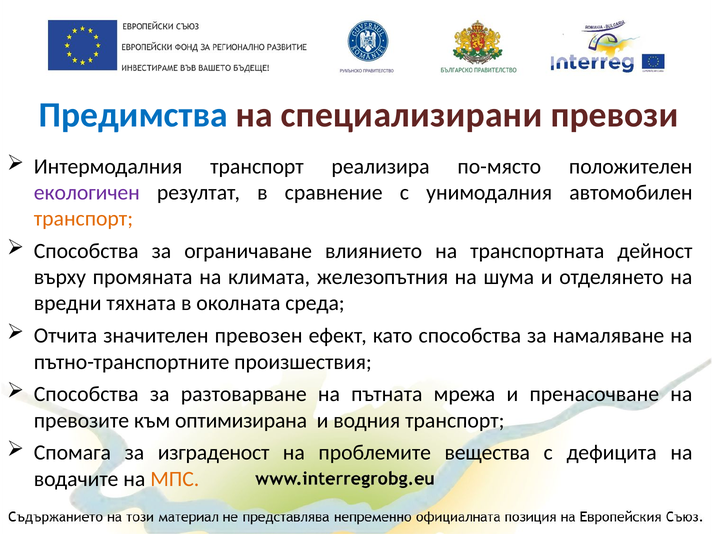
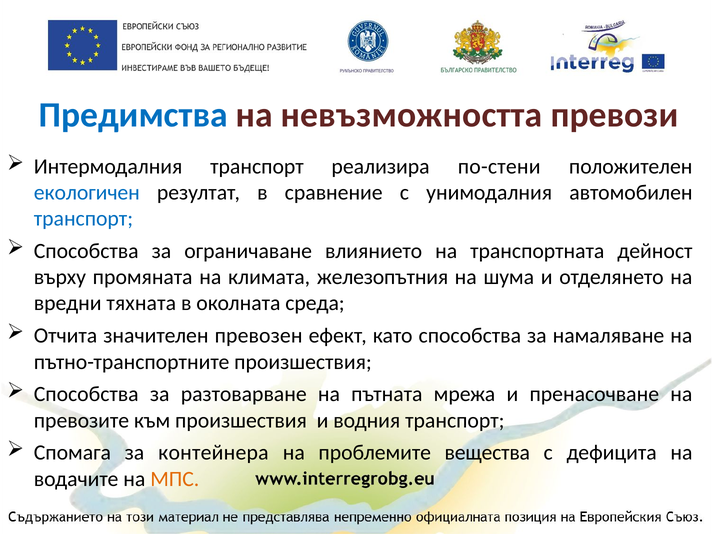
специализирани: специализирани -> невъзможността
по-място: по-място -> по-стени
екологичен colour: purple -> blue
транспорт at (83, 219) colour: orange -> blue
към оптимизирана: оптимизирана -> произшествия
изграденост: изграденост -> контейнера
